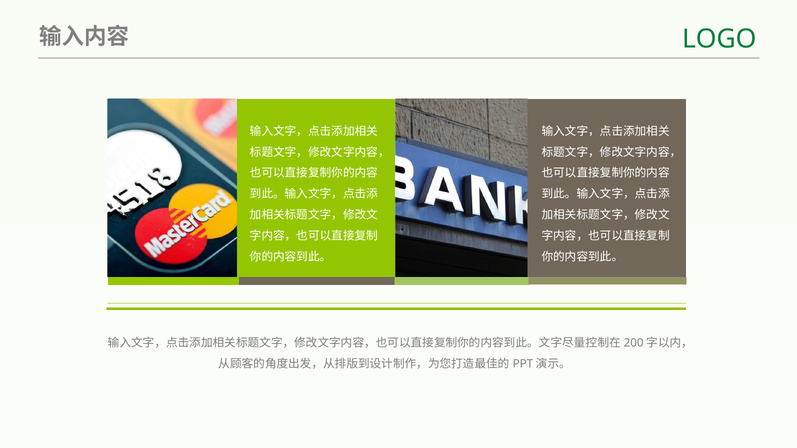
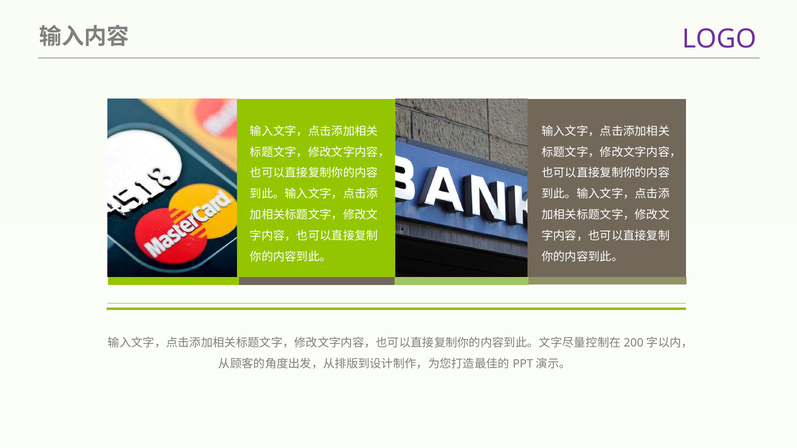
LOGO colour: green -> purple
